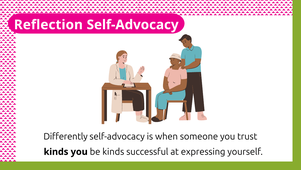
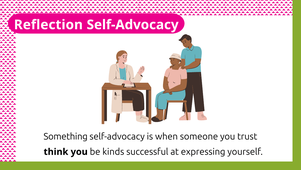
Differently: Differently -> Something
kinds at (56, 151): kinds -> think
